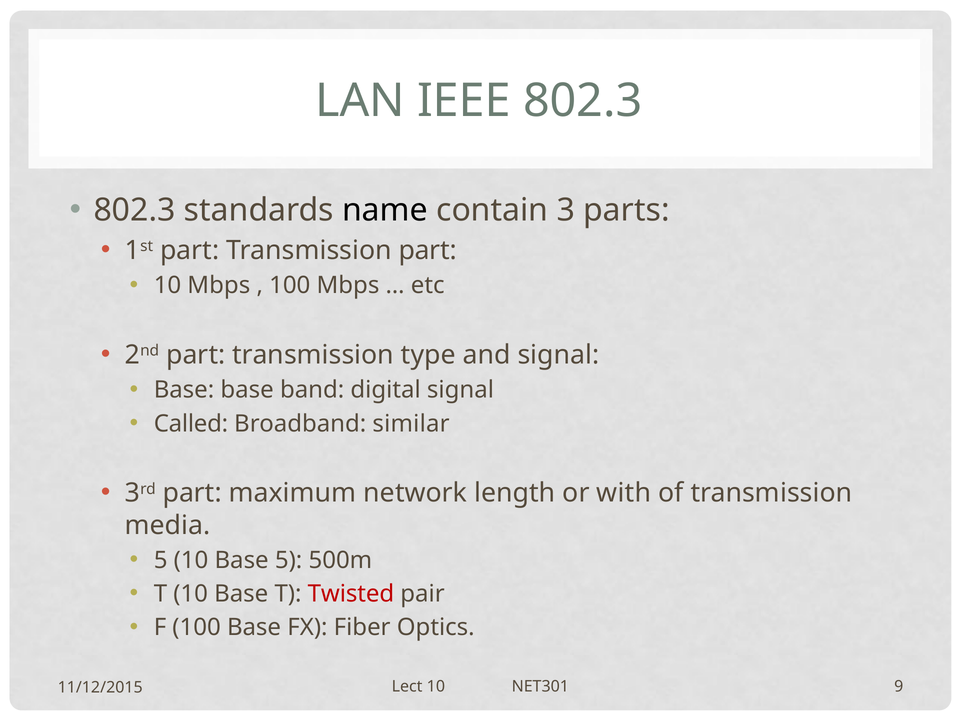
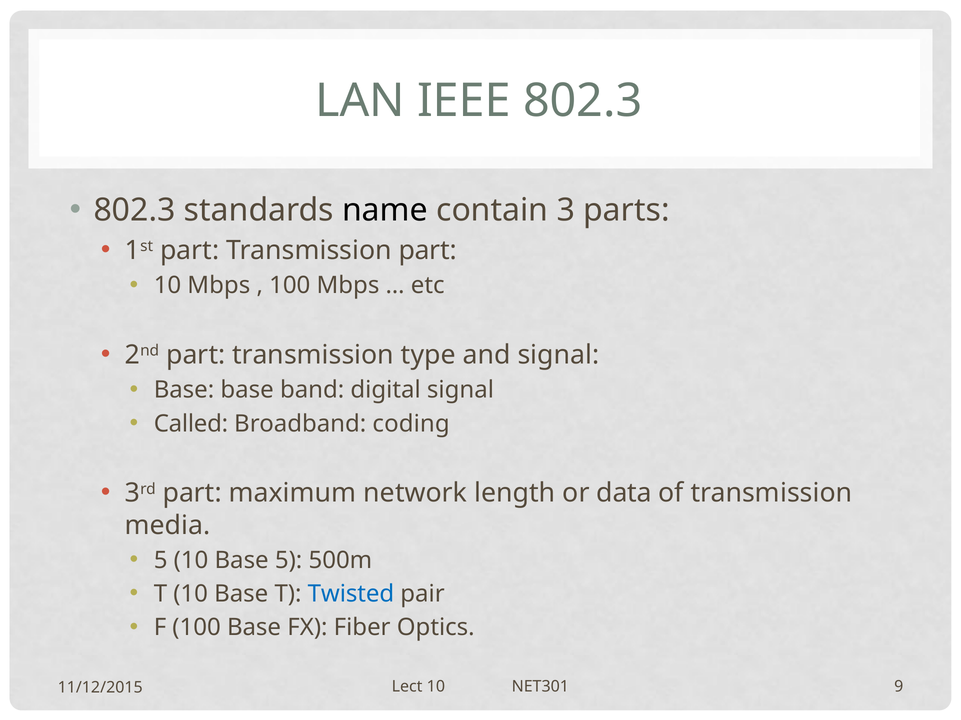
similar: similar -> coding
with: with -> data
Twisted colour: red -> blue
